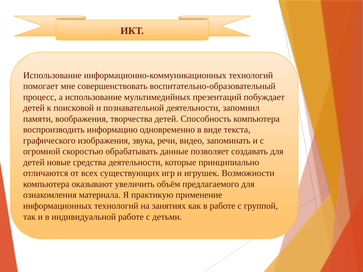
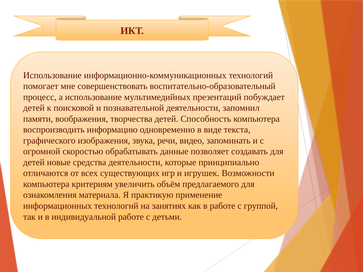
оказывают: оказывают -> критериям
